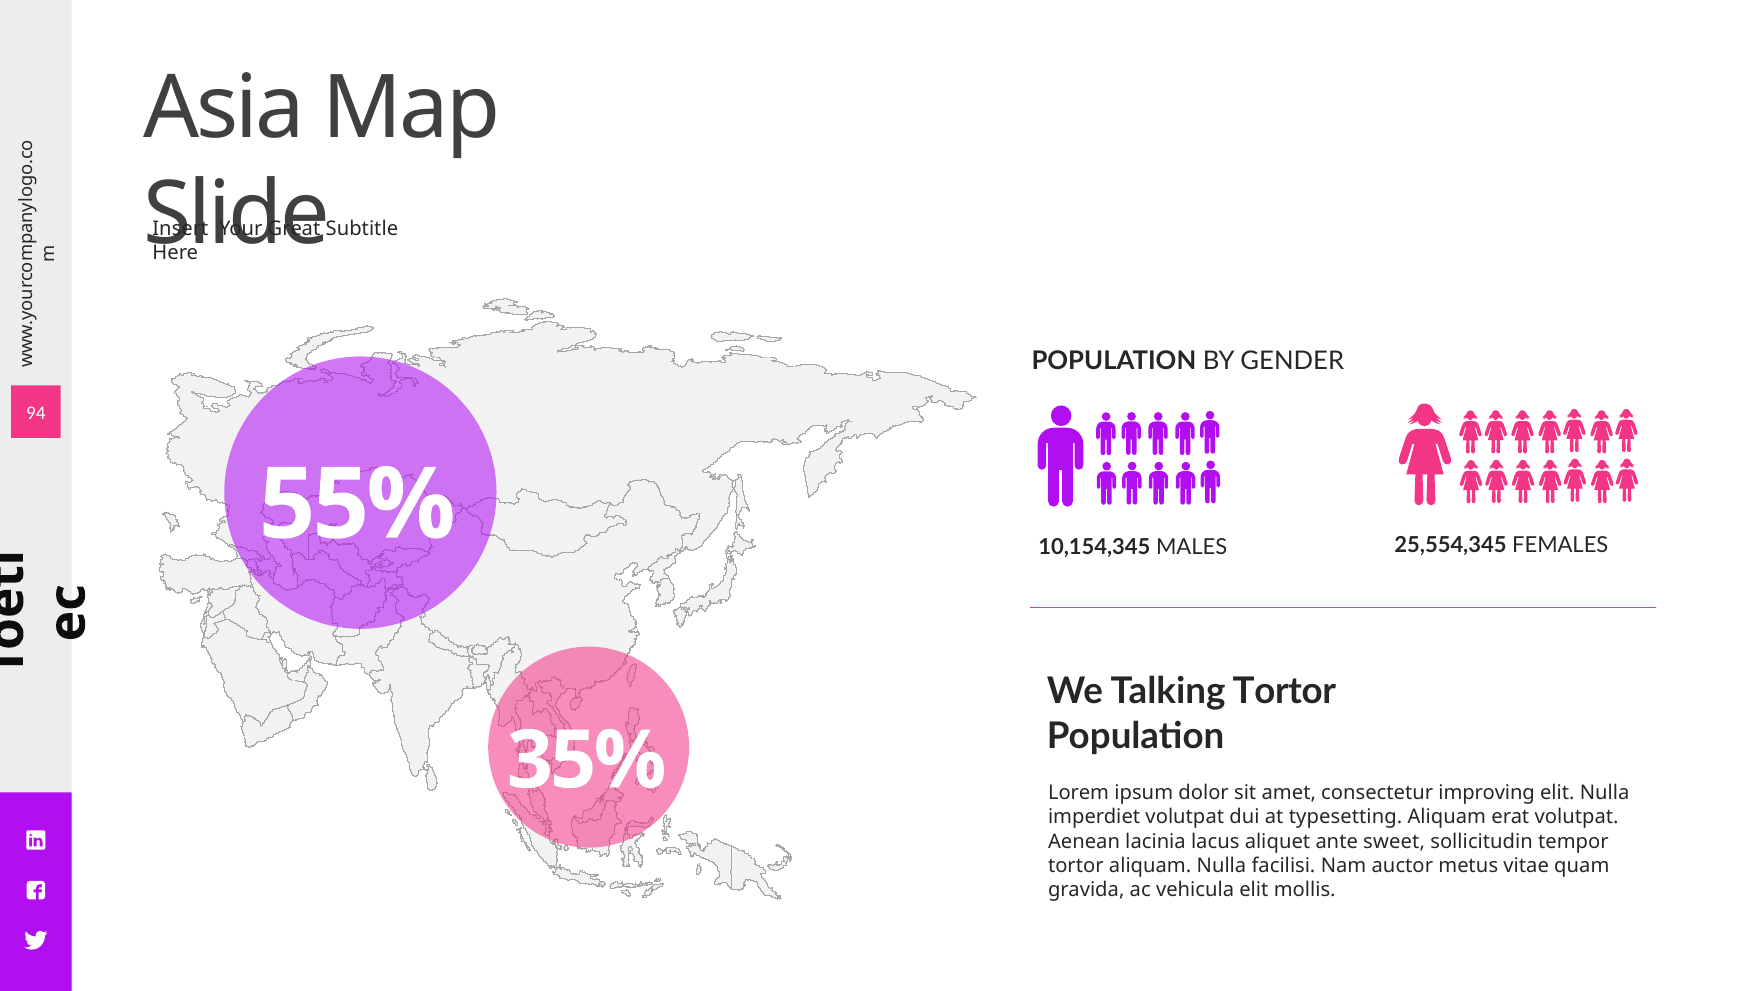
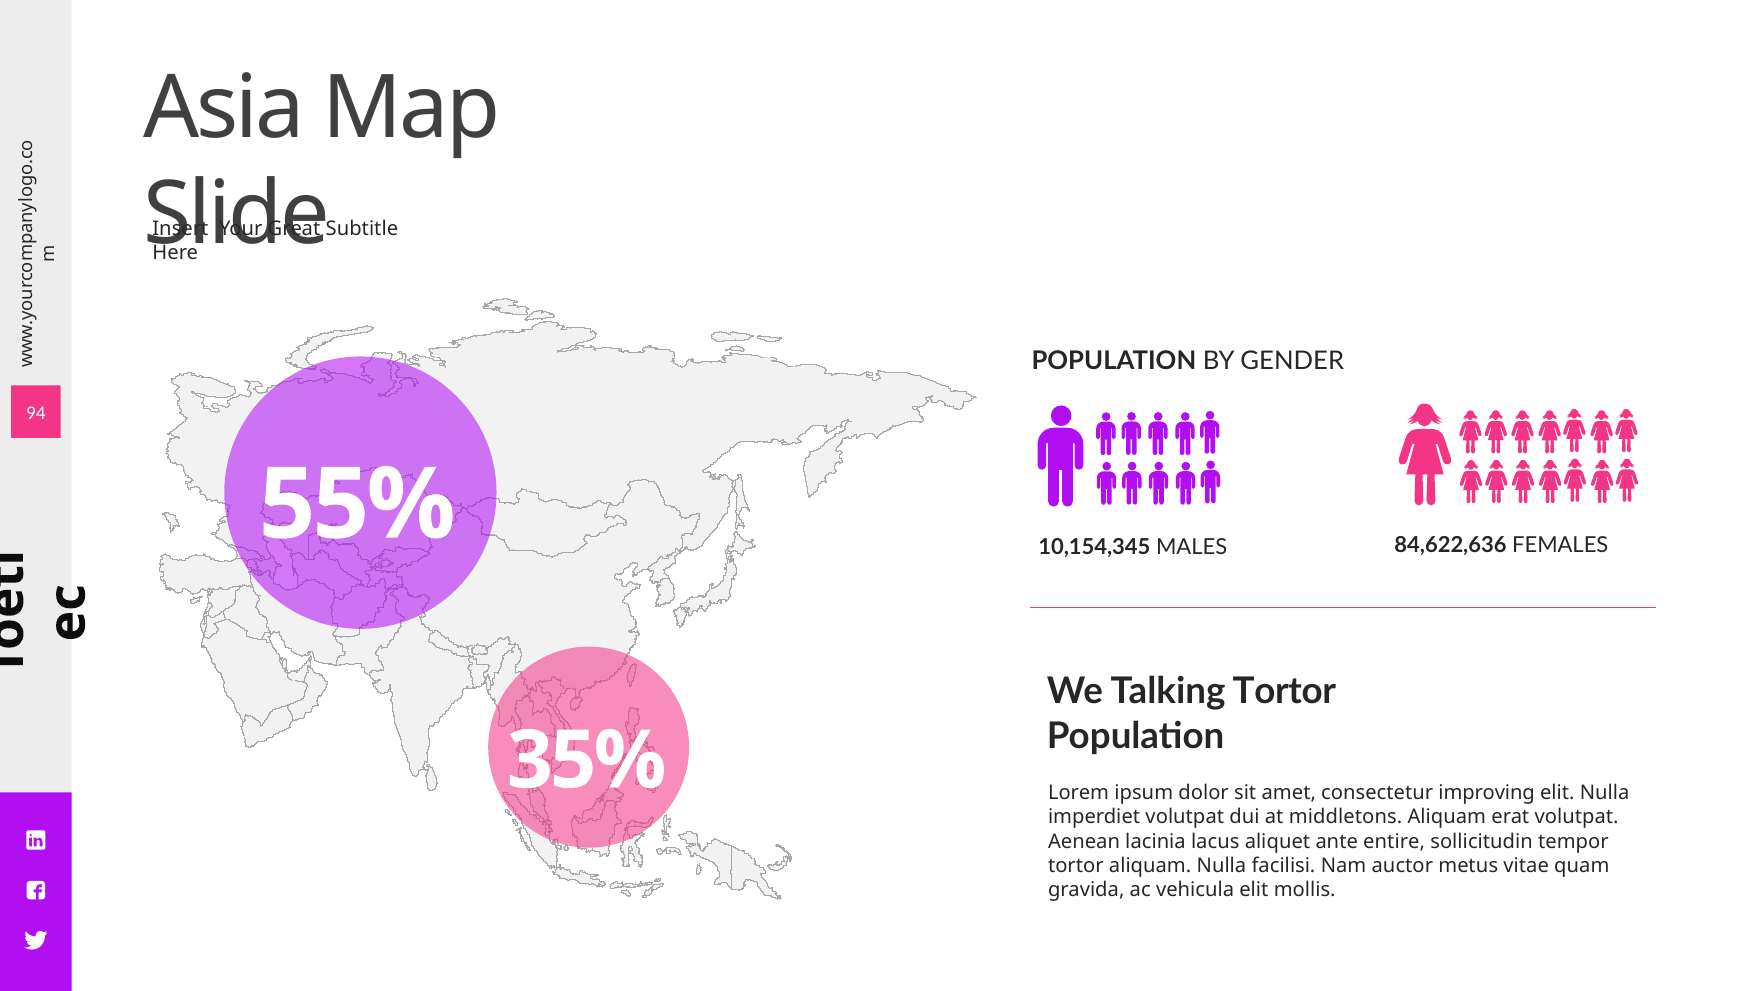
25,554,345: 25,554,345 -> 84,622,636
typesetting: typesetting -> middletons
sweet: sweet -> entire
